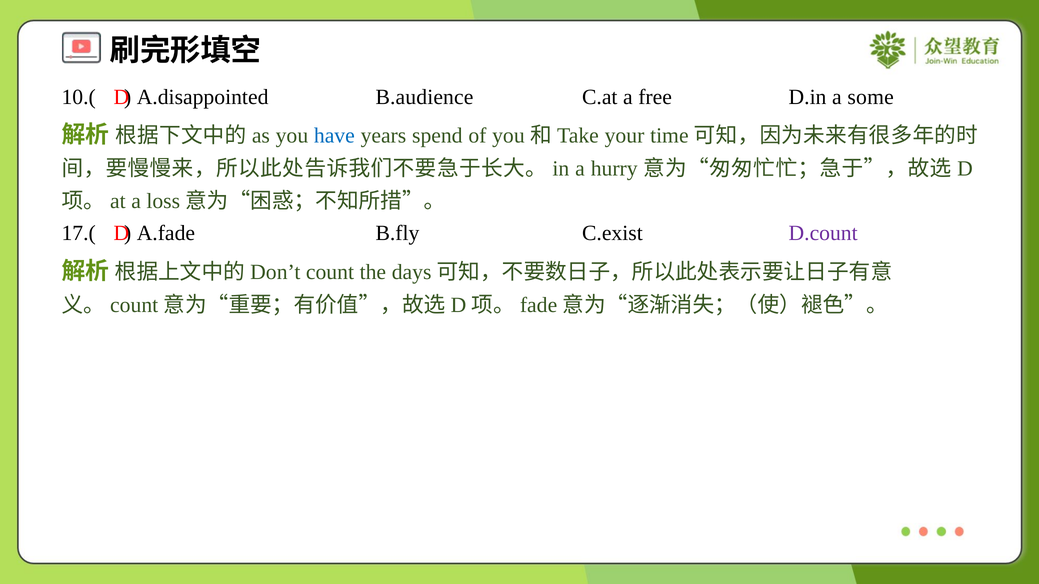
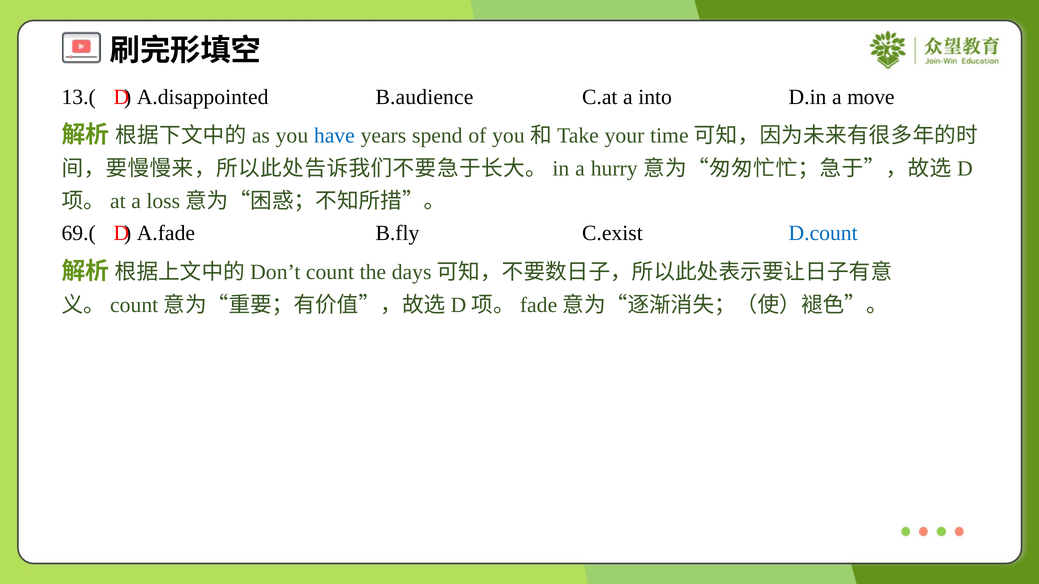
10.(: 10.( -> 13.(
free: free -> into
some: some -> move
17.(: 17.( -> 69.(
D.count colour: purple -> blue
